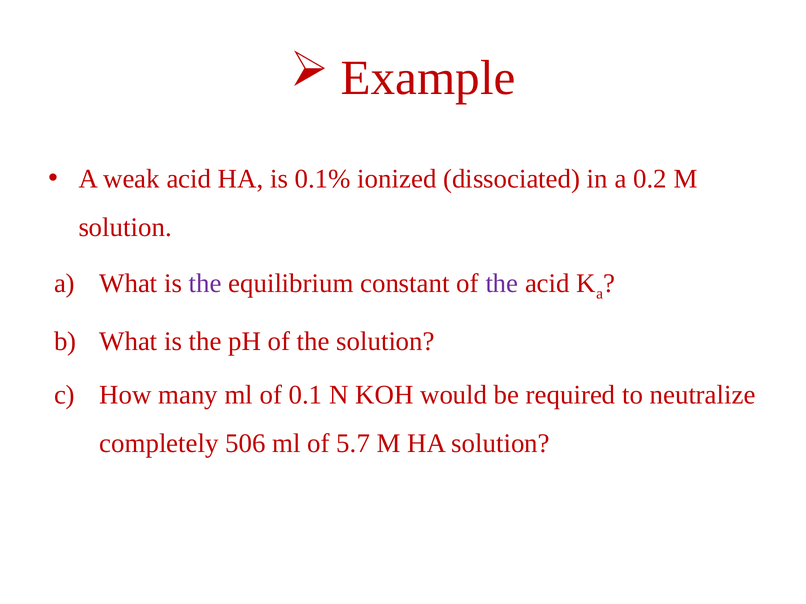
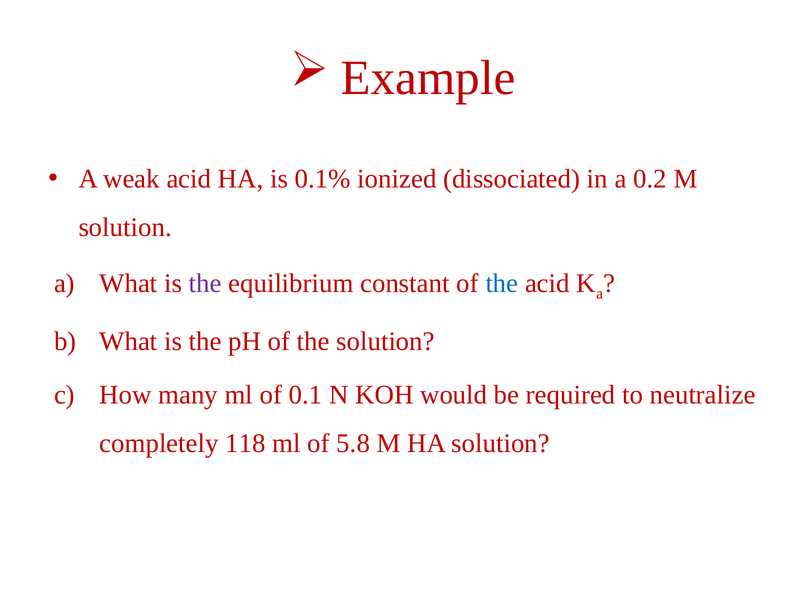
the at (502, 284) colour: purple -> blue
506: 506 -> 118
5.7: 5.7 -> 5.8
